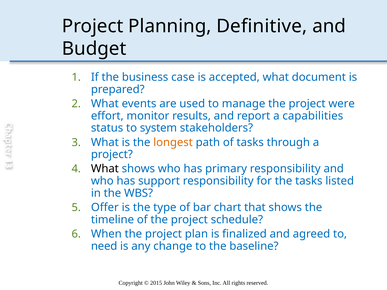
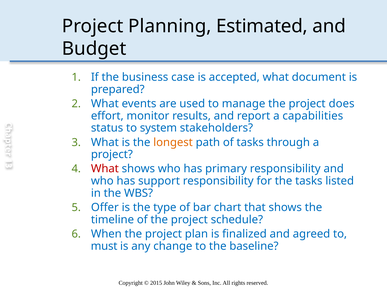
Definitive: Definitive -> Estimated
were: were -> does
What at (105, 169) colour: black -> red
need: need -> must
